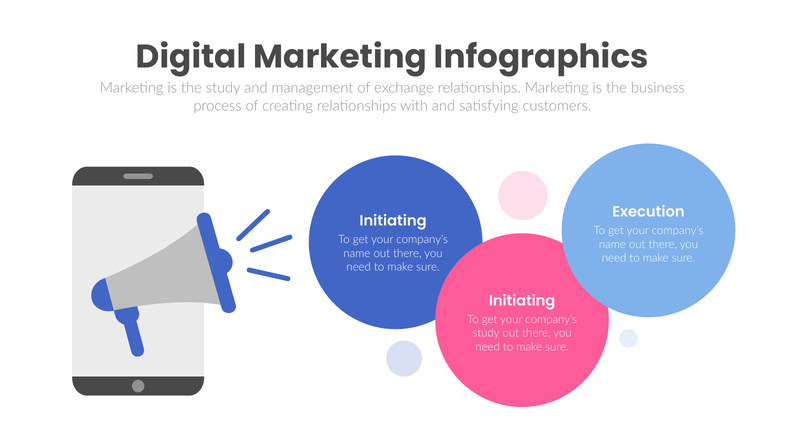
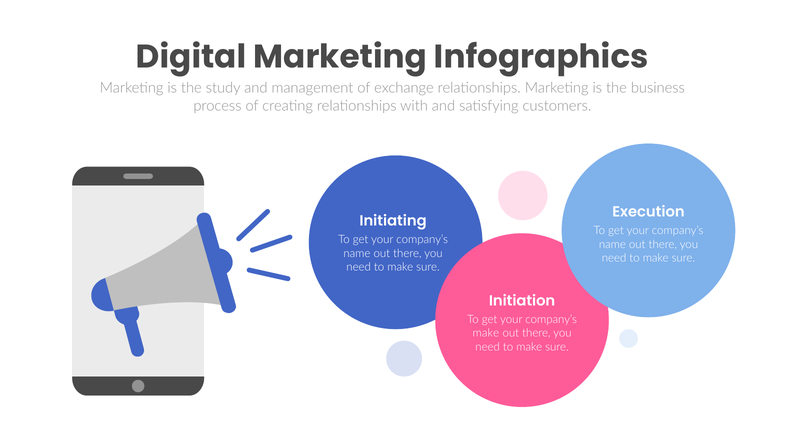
Initiating at (522, 301): Initiating -> Initiation
study at (486, 333): study -> make
